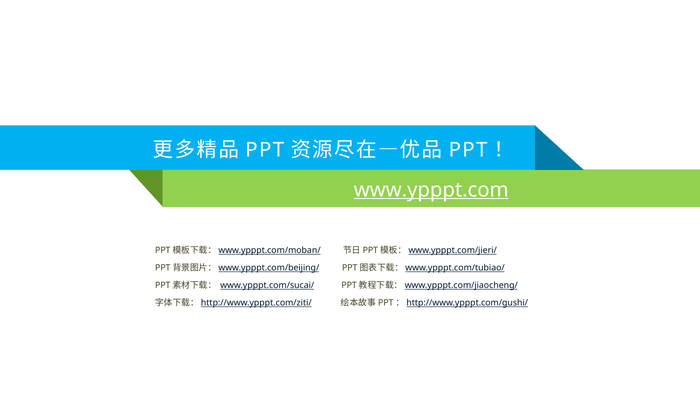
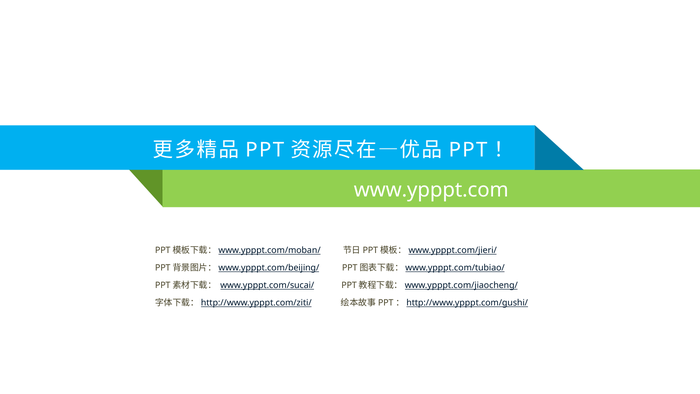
www.ypppt.com underline: present -> none
